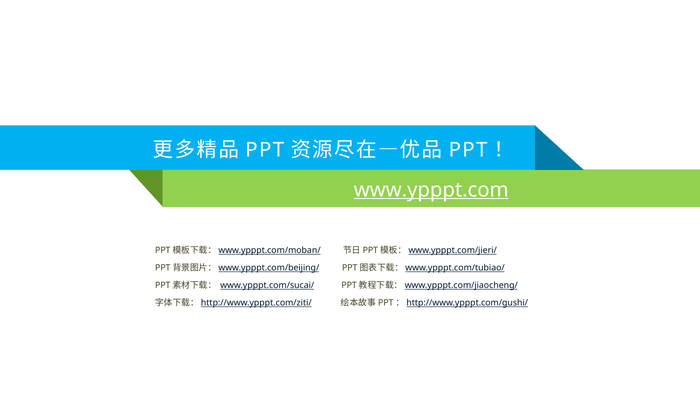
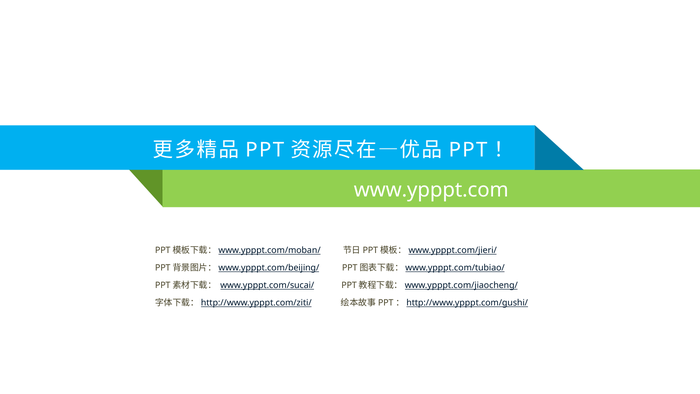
www.ypppt.com underline: present -> none
